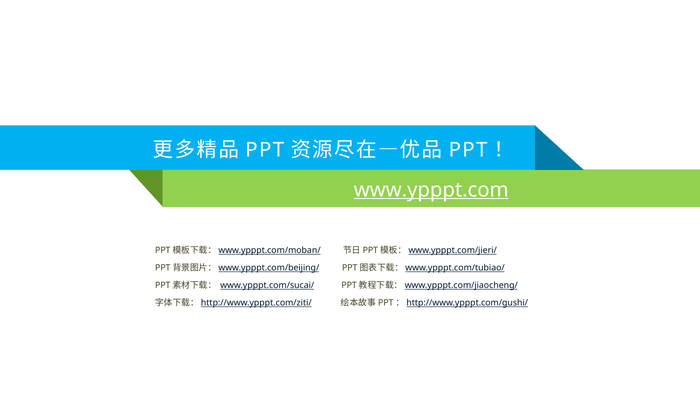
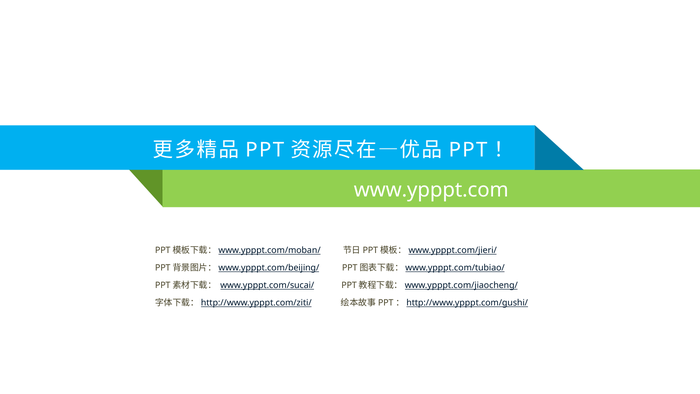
www.ypppt.com underline: present -> none
